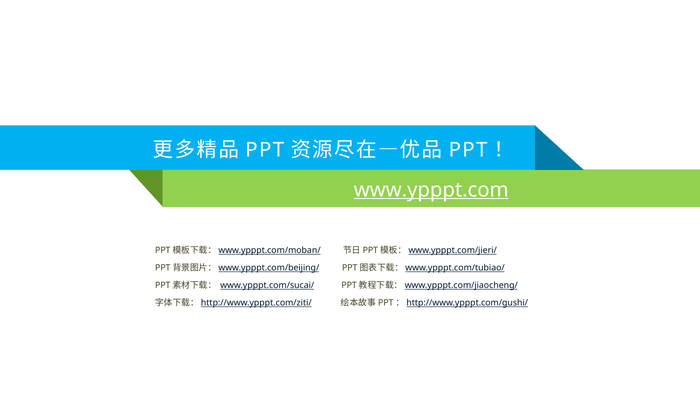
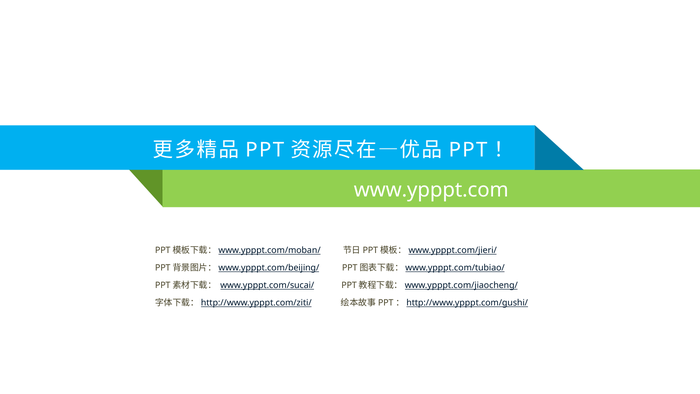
www.ypppt.com underline: present -> none
